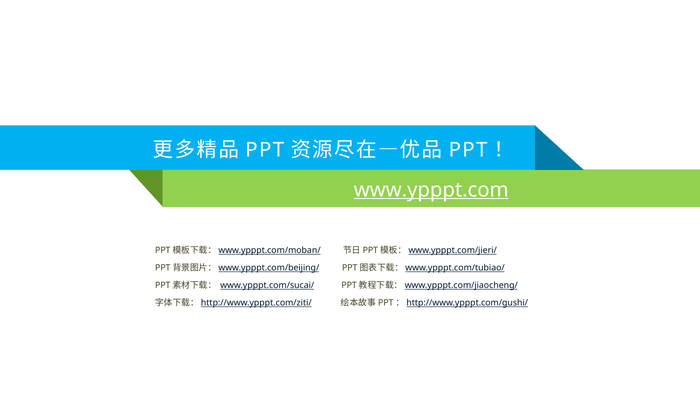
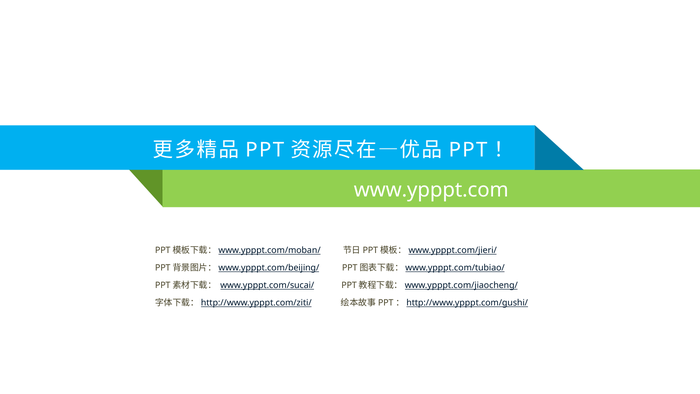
www.ypppt.com underline: present -> none
